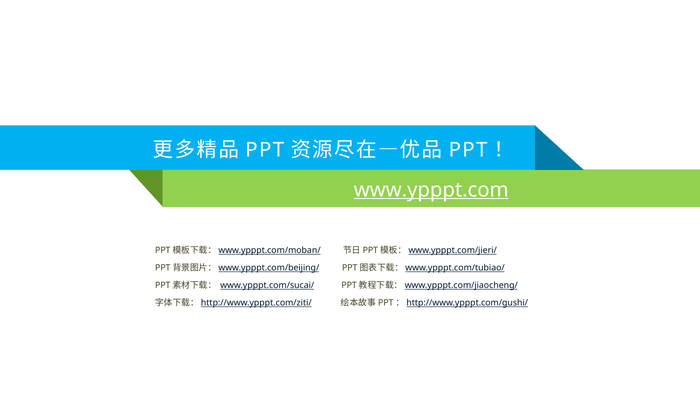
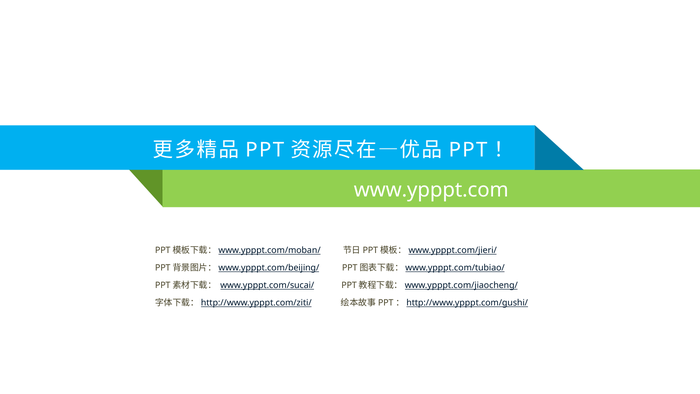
www.ypppt.com underline: present -> none
